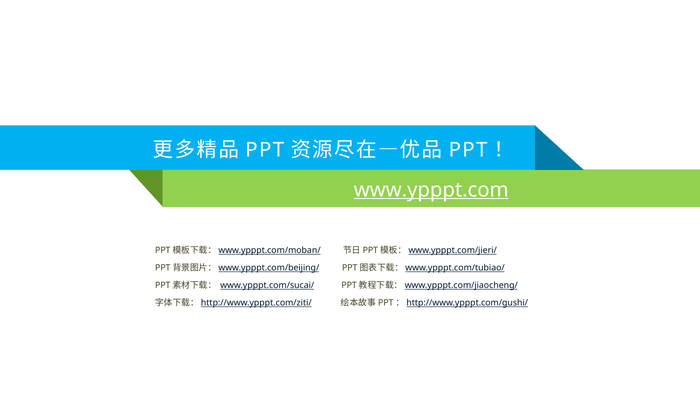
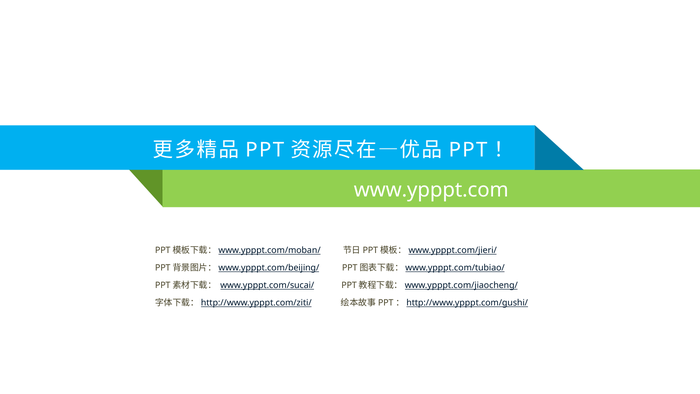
www.ypppt.com underline: present -> none
